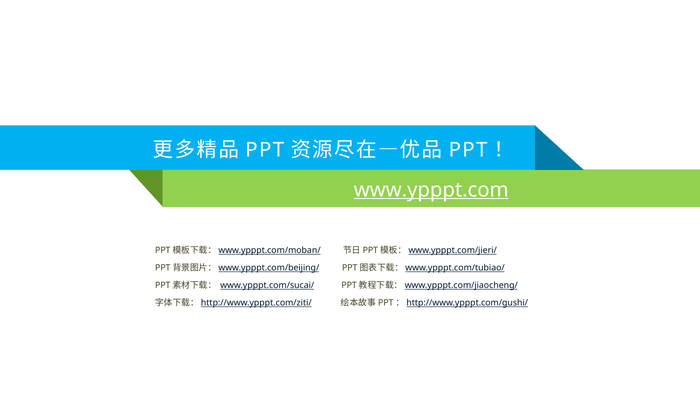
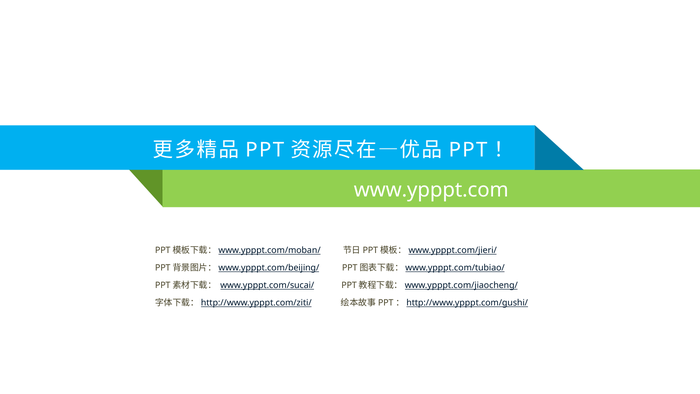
www.ypppt.com underline: present -> none
